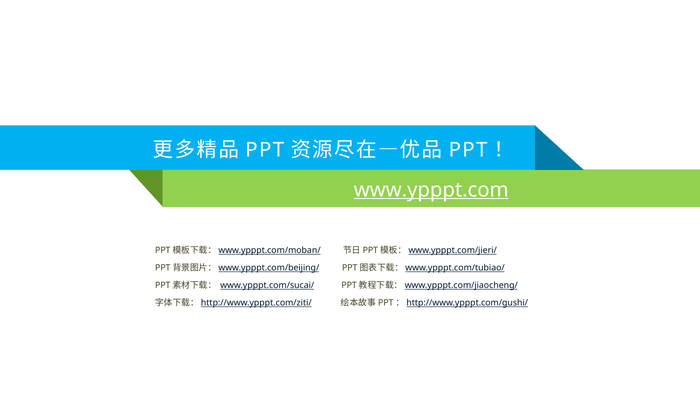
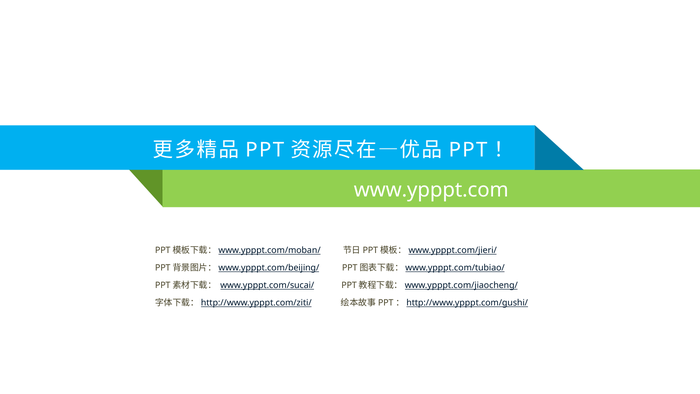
www.ypppt.com underline: present -> none
